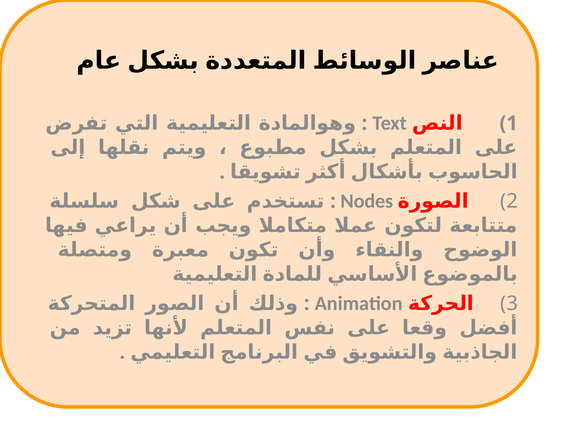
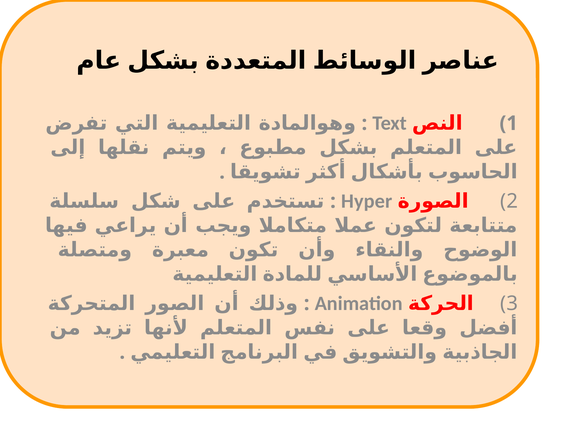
Nodes: Nodes -> Hyper
